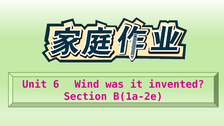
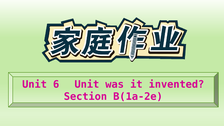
6 Wind: Wind -> Unit
